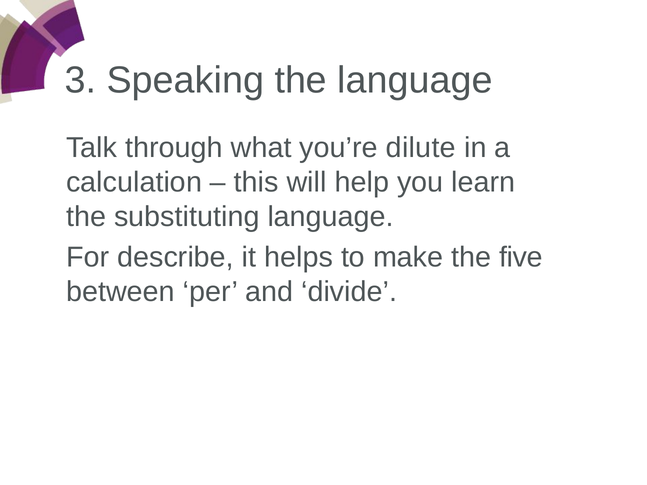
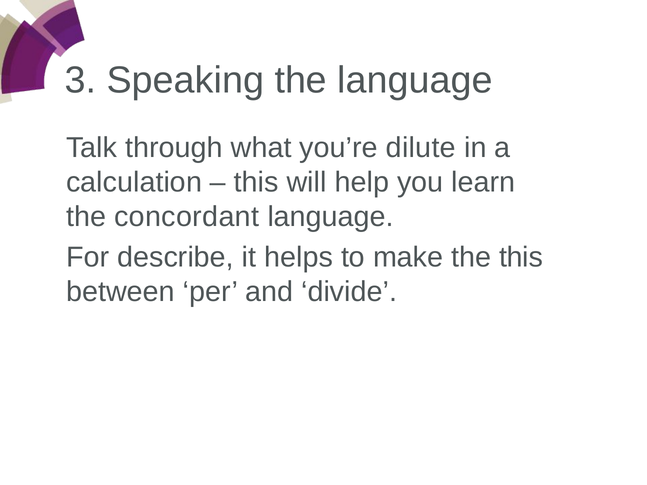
substituting: substituting -> concordant
the five: five -> this
